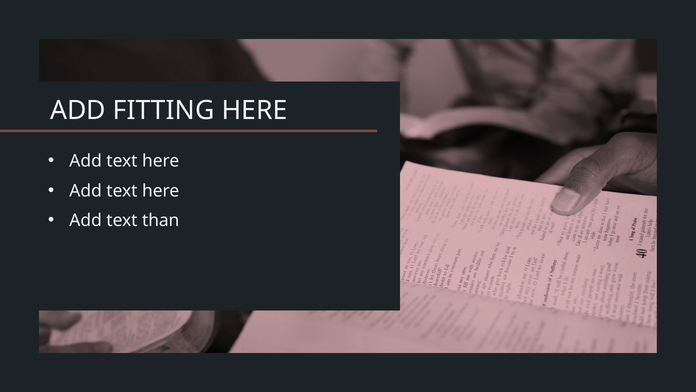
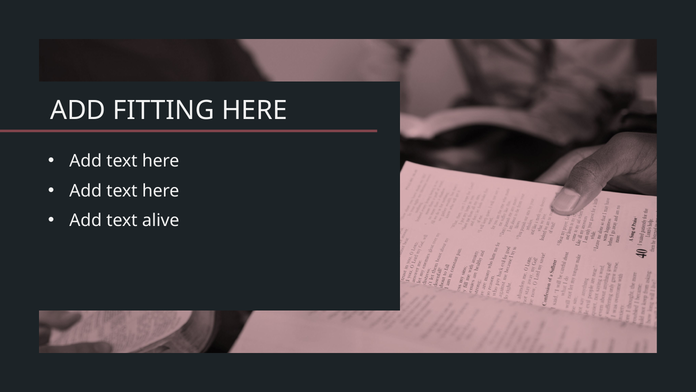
than: than -> alive
